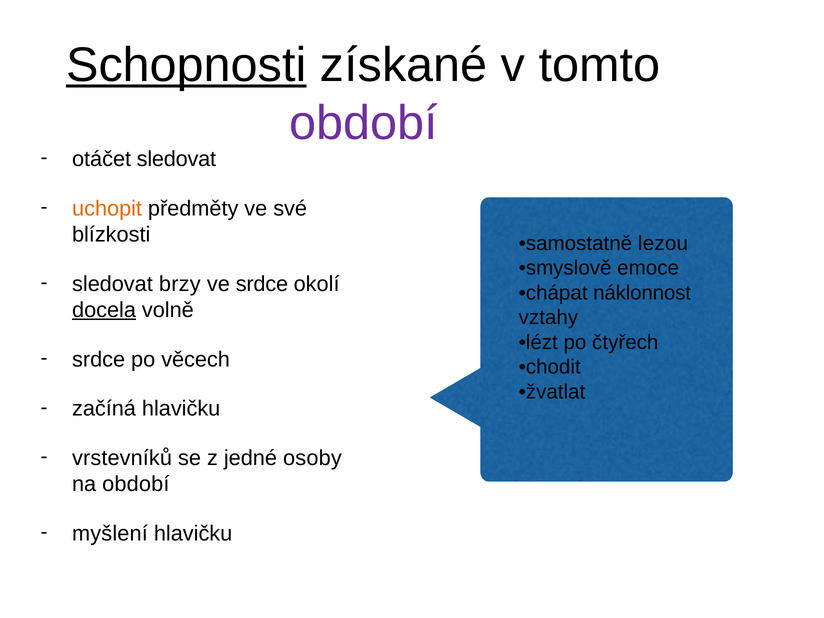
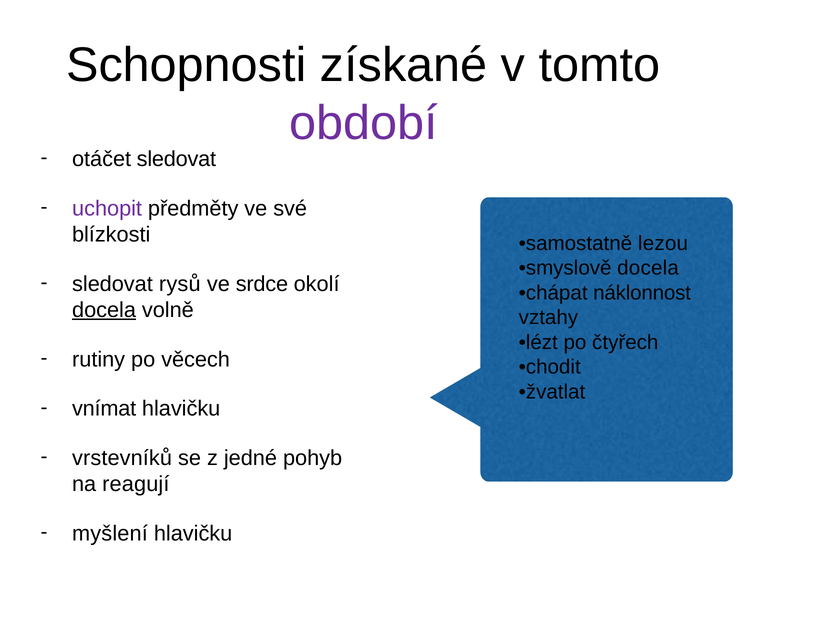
Schopnosti underline: present -> none
uchopit colour: orange -> purple
smyslově emoce: emoce -> docela
brzy: brzy -> rysů
srdce at (99, 359): srdce -> rutiny
začíná: začíná -> vnímat
osoby: osoby -> pohyb
na období: období -> reagují
